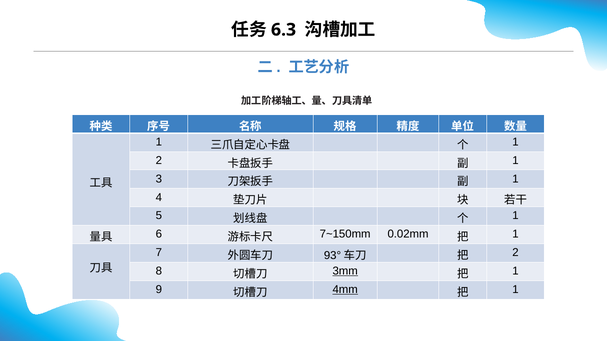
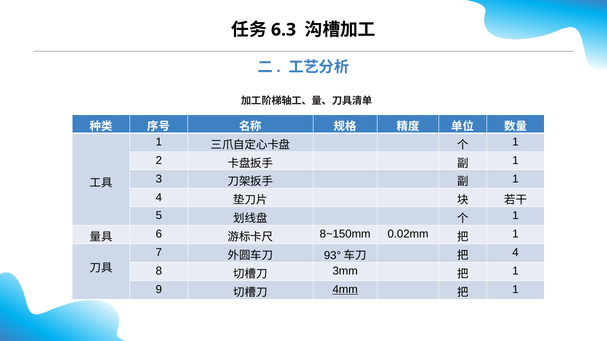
7~150mm: 7~150mm -> 8~150mm
2 at (516, 253): 2 -> 4
3mm underline: present -> none
